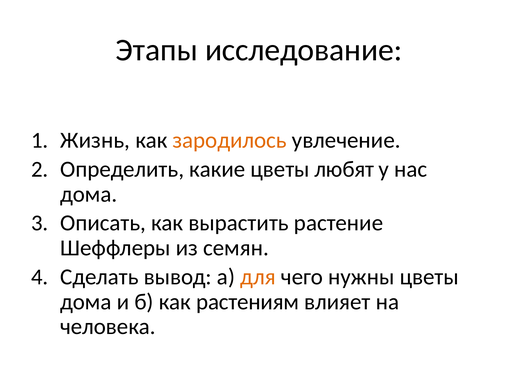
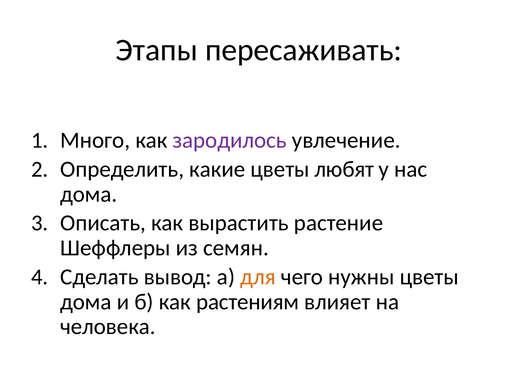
исследование: исследование -> пересаживать
Жизнь: Жизнь -> Много
зародилось colour: orange -> purple
